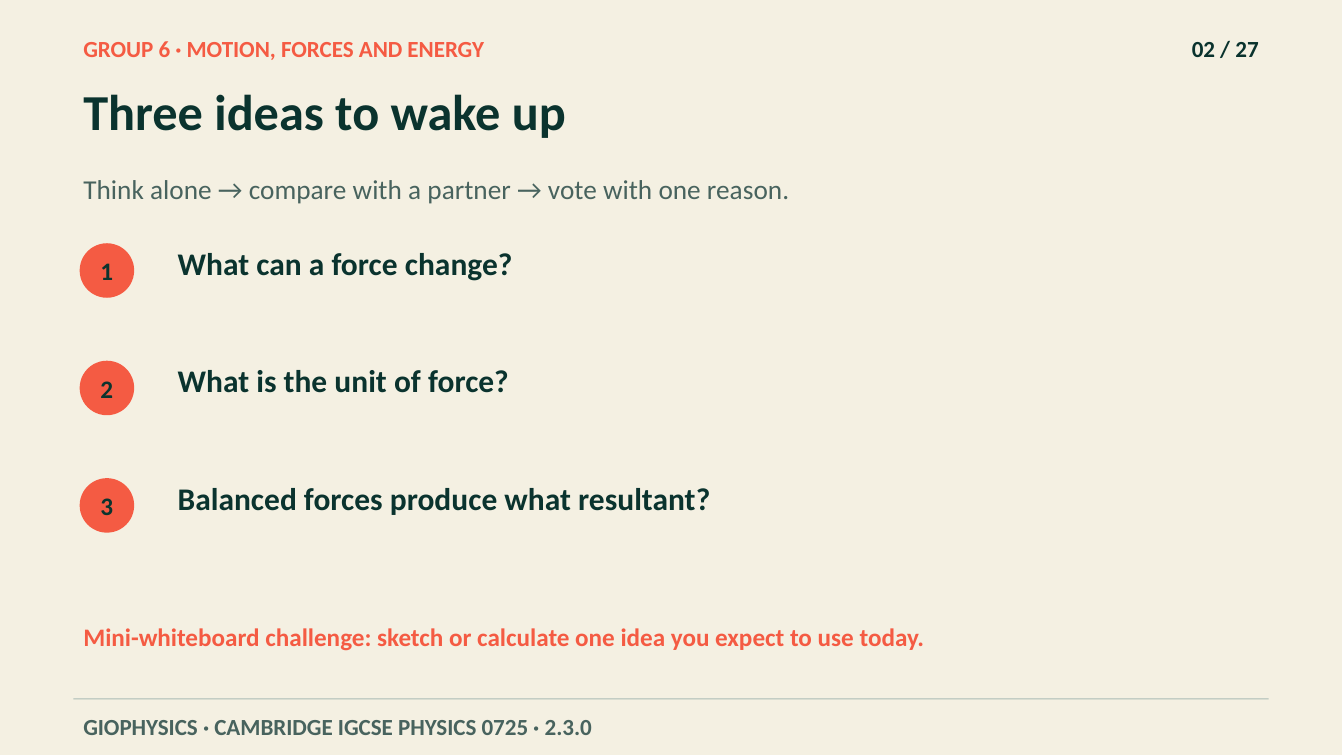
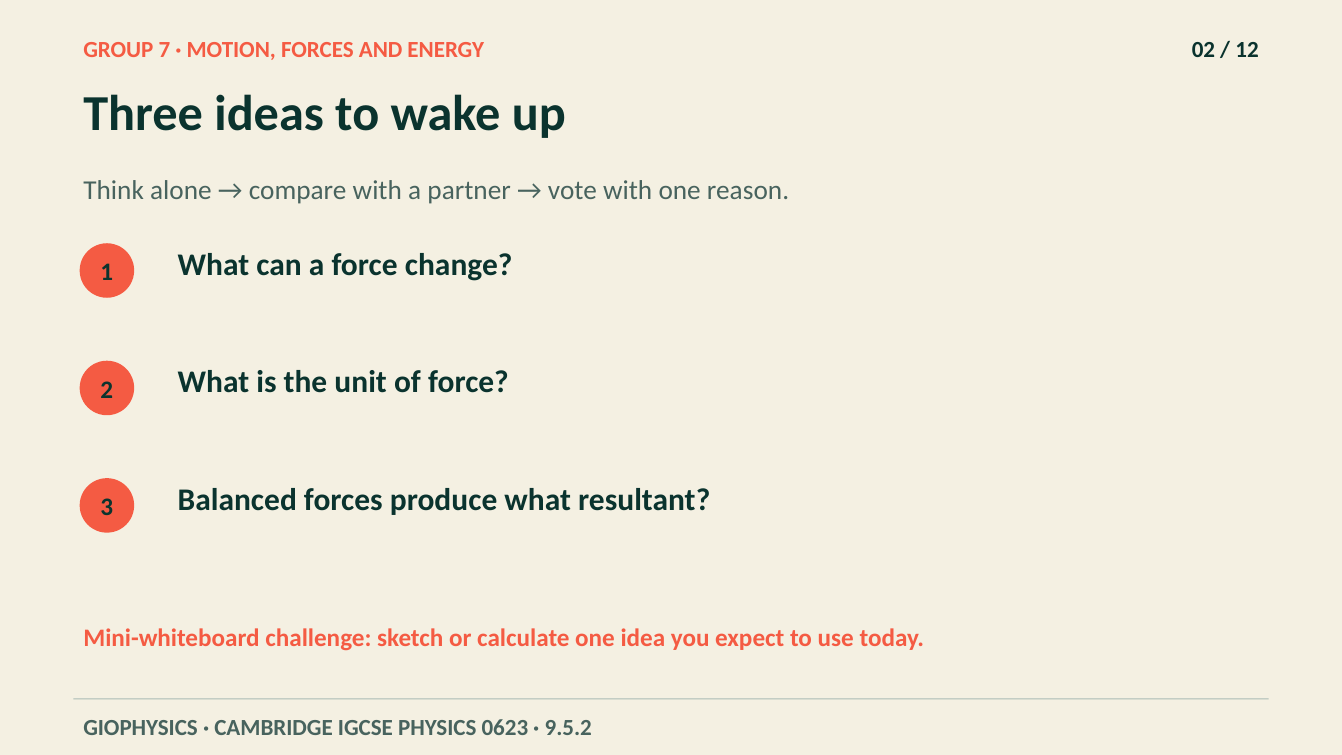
6: 6 -> 7
27: 27 -> 12
0725: 0725 -> 0623
2.3.0: 2.3.0 -> 9.5.2
